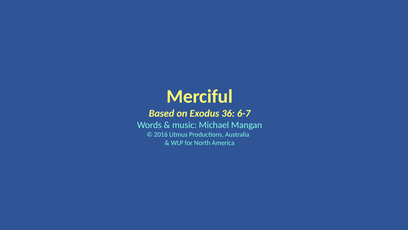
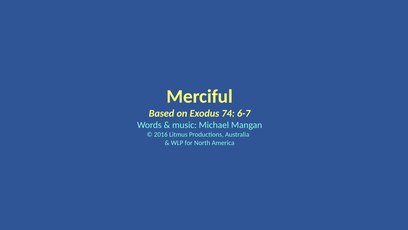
36: 36 -> 74
